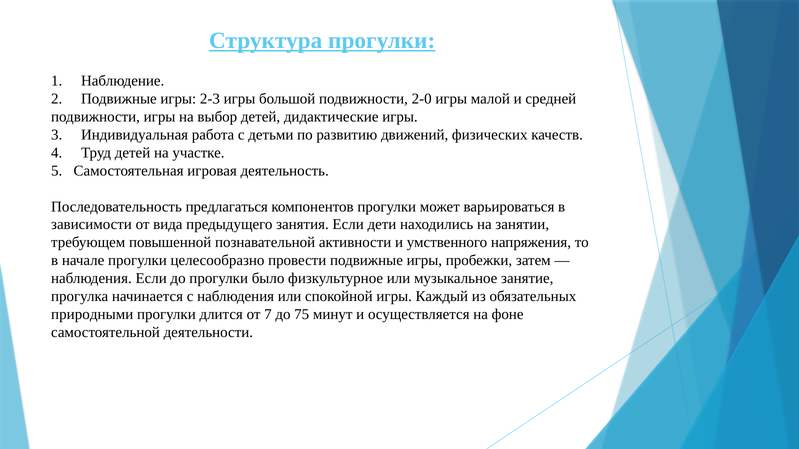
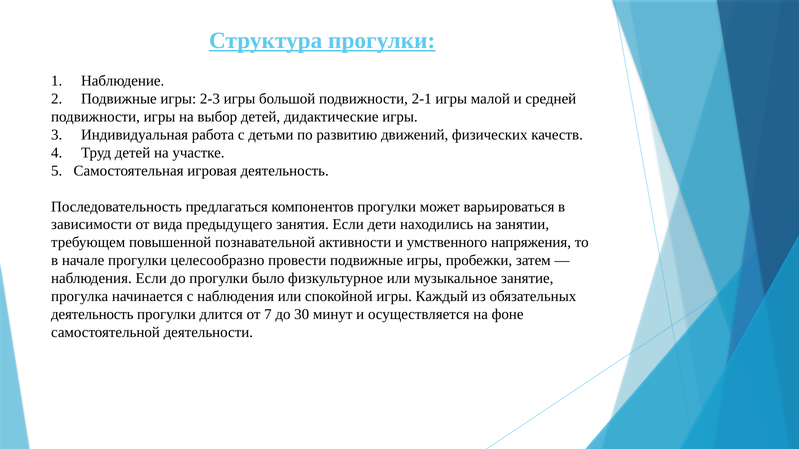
2-0: 2-0 -> 2-1
природными at (92, 315): природными -> деятельность
75: 75 -> 30
